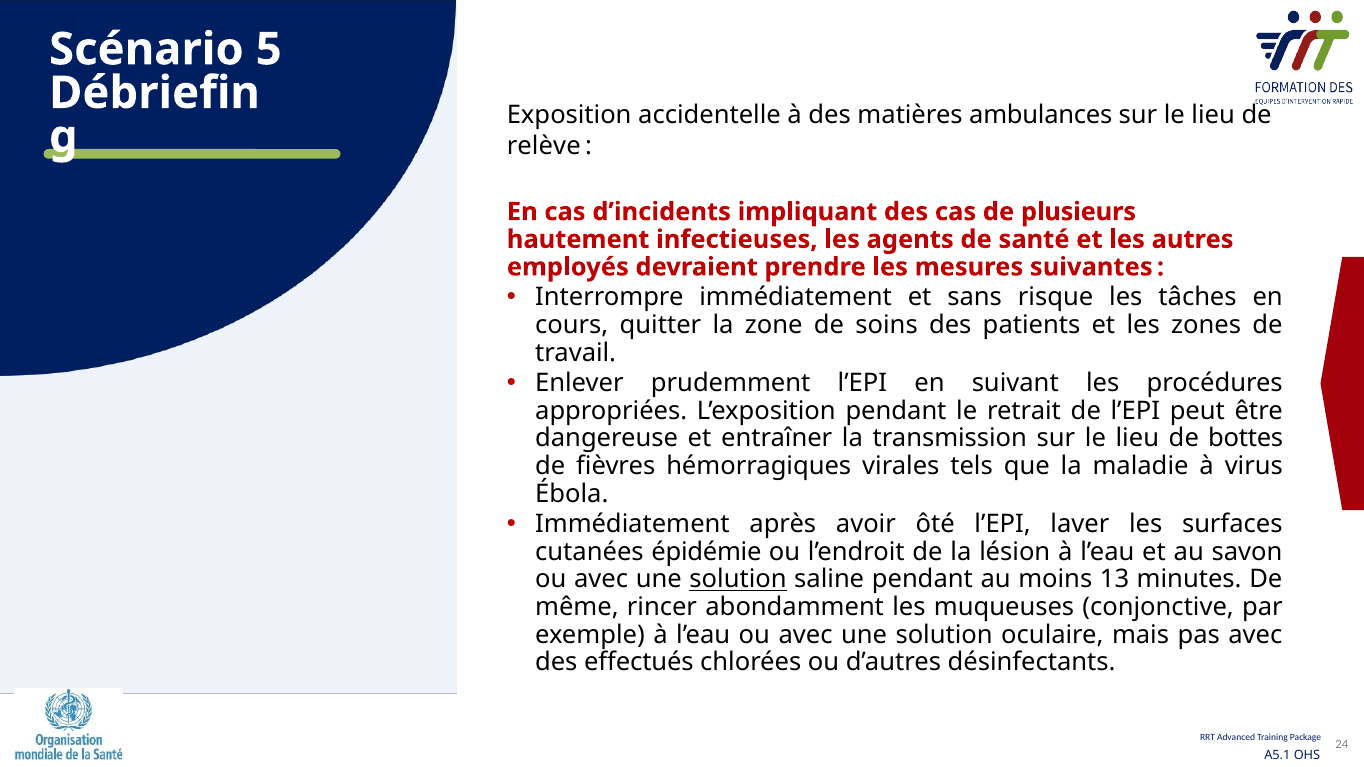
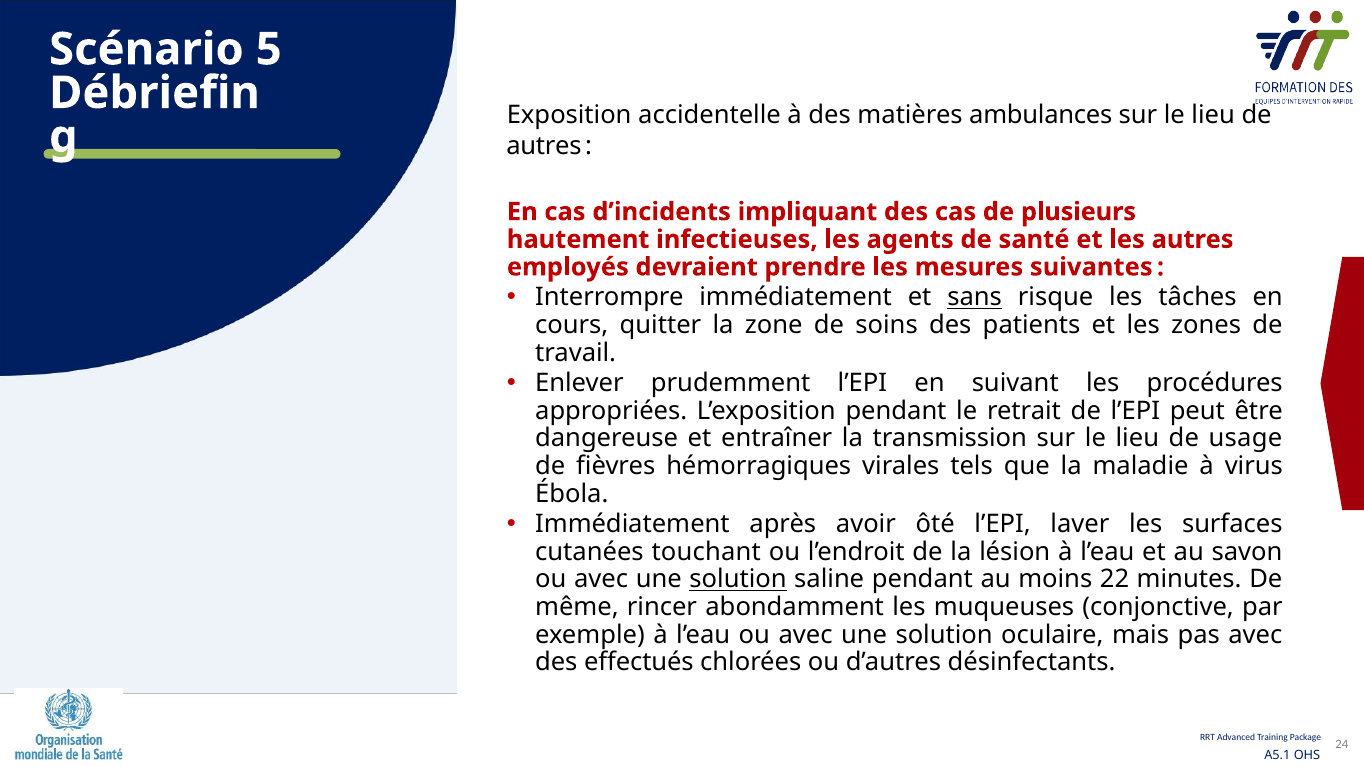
relève at (544, 146): relève -> autres
sans underline: none -> present
bottes: bottes -> usage
épidémie: épidémie -> touchant
13: 13 -> 22
